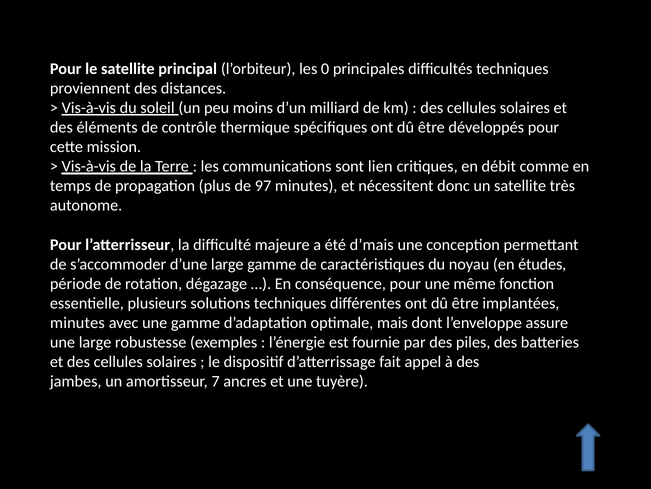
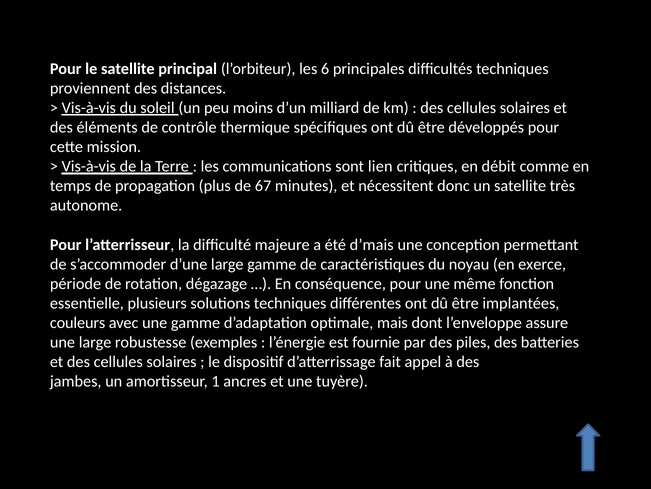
0: 0 -> 6
97: 97 -> 67
études: études -> exerce
minutes at (77, 322): minutes -> couleurs
7: 7 -> 1
